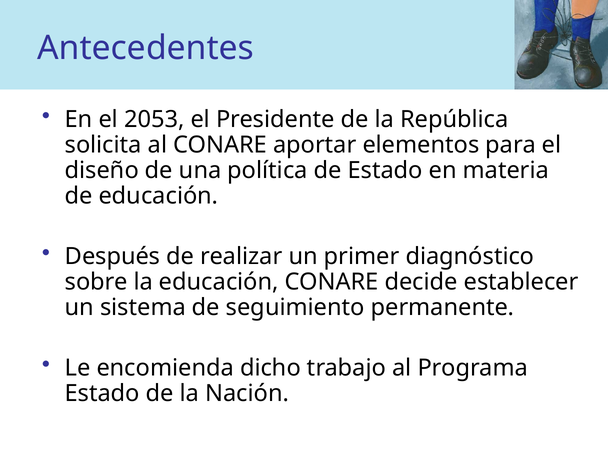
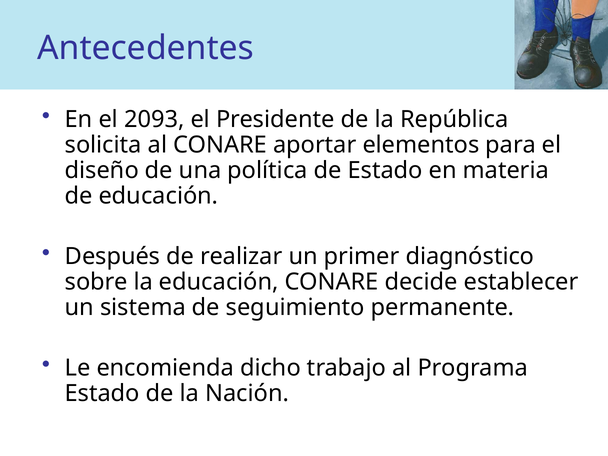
2053: 2053 -> 2093
